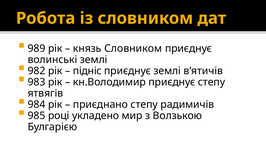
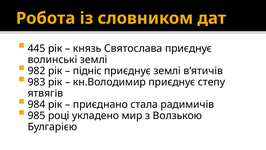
989: 989 -> 445
князь Словником: Словником -> Святослава
приєднано степу: степу -> стала
